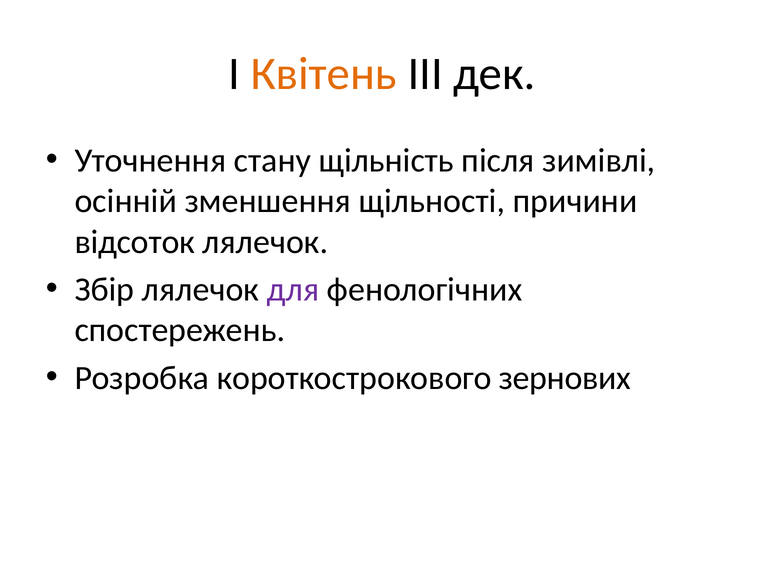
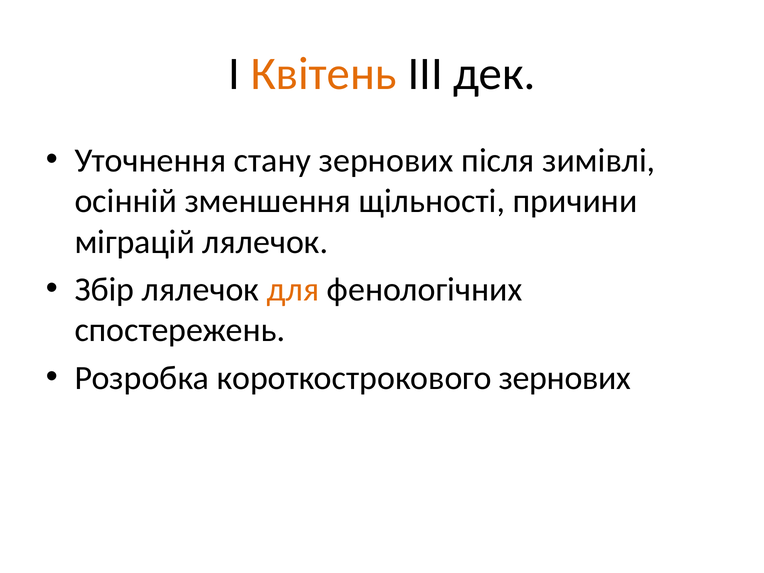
стану щільність: щільність -> зернових
відсоток: відсоток -> міграцій
для colour: purple -> orange
